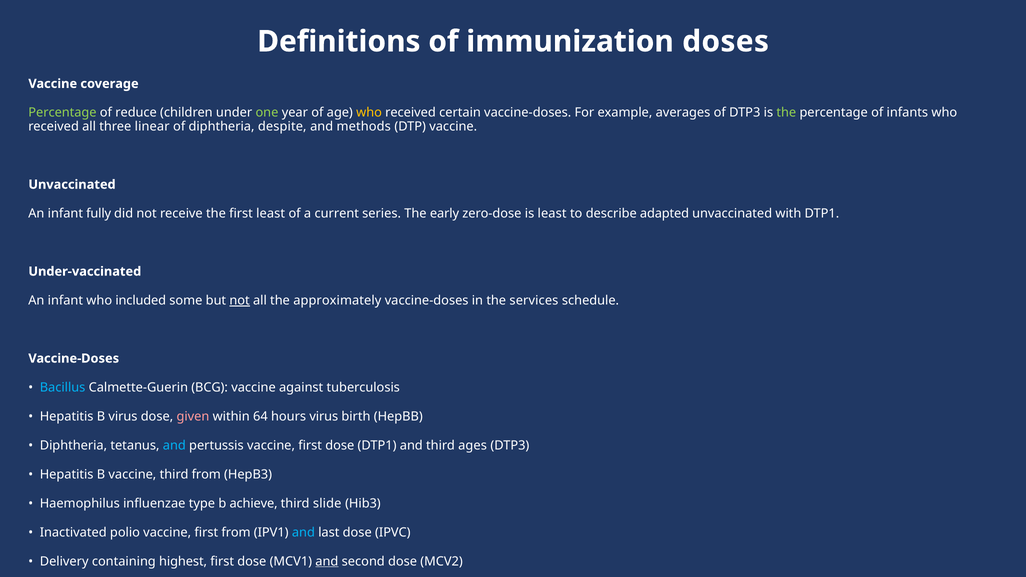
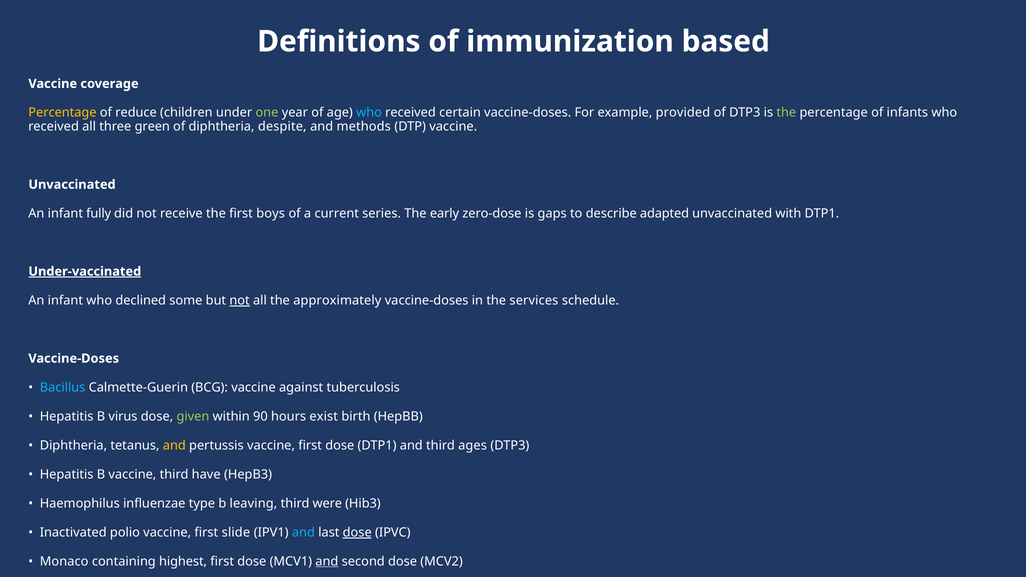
doses: doses -> based
Percentage at (62, 113) colour: light green -> yellow
who at (369, 113) colour: yellow -> light blue
averages: averages -> provided
linear: linear -> green
first least: least -> boys
is least: least -> gaps
Under-vaccinated underline: none -> present
included: included -> declined
given colour: pink -> light green
64: 64 -> 90
hours virus: virus -> exist
and at (174, 445) colour: light blue -> yellow
third from: from -> have
achieve: achieve -> leaving
slide: slide -> were
first from: from -> slide
dose at (357, 532) underline: none -> present
Delivery: Delivery -> Monaco
